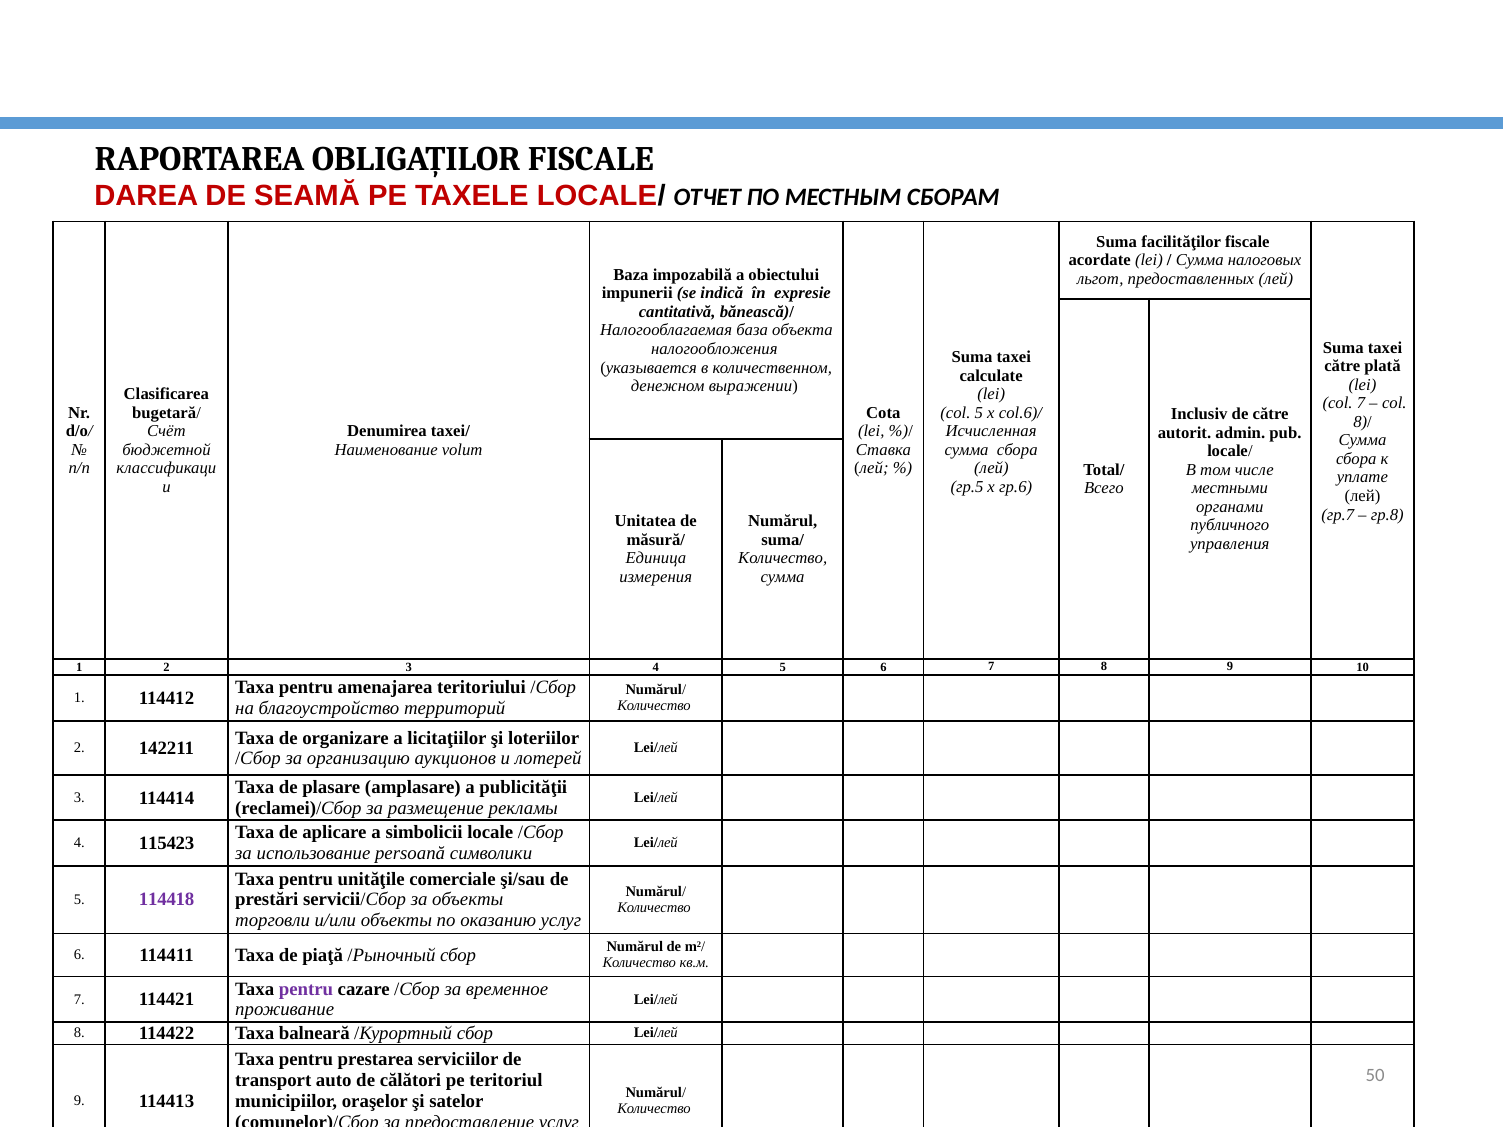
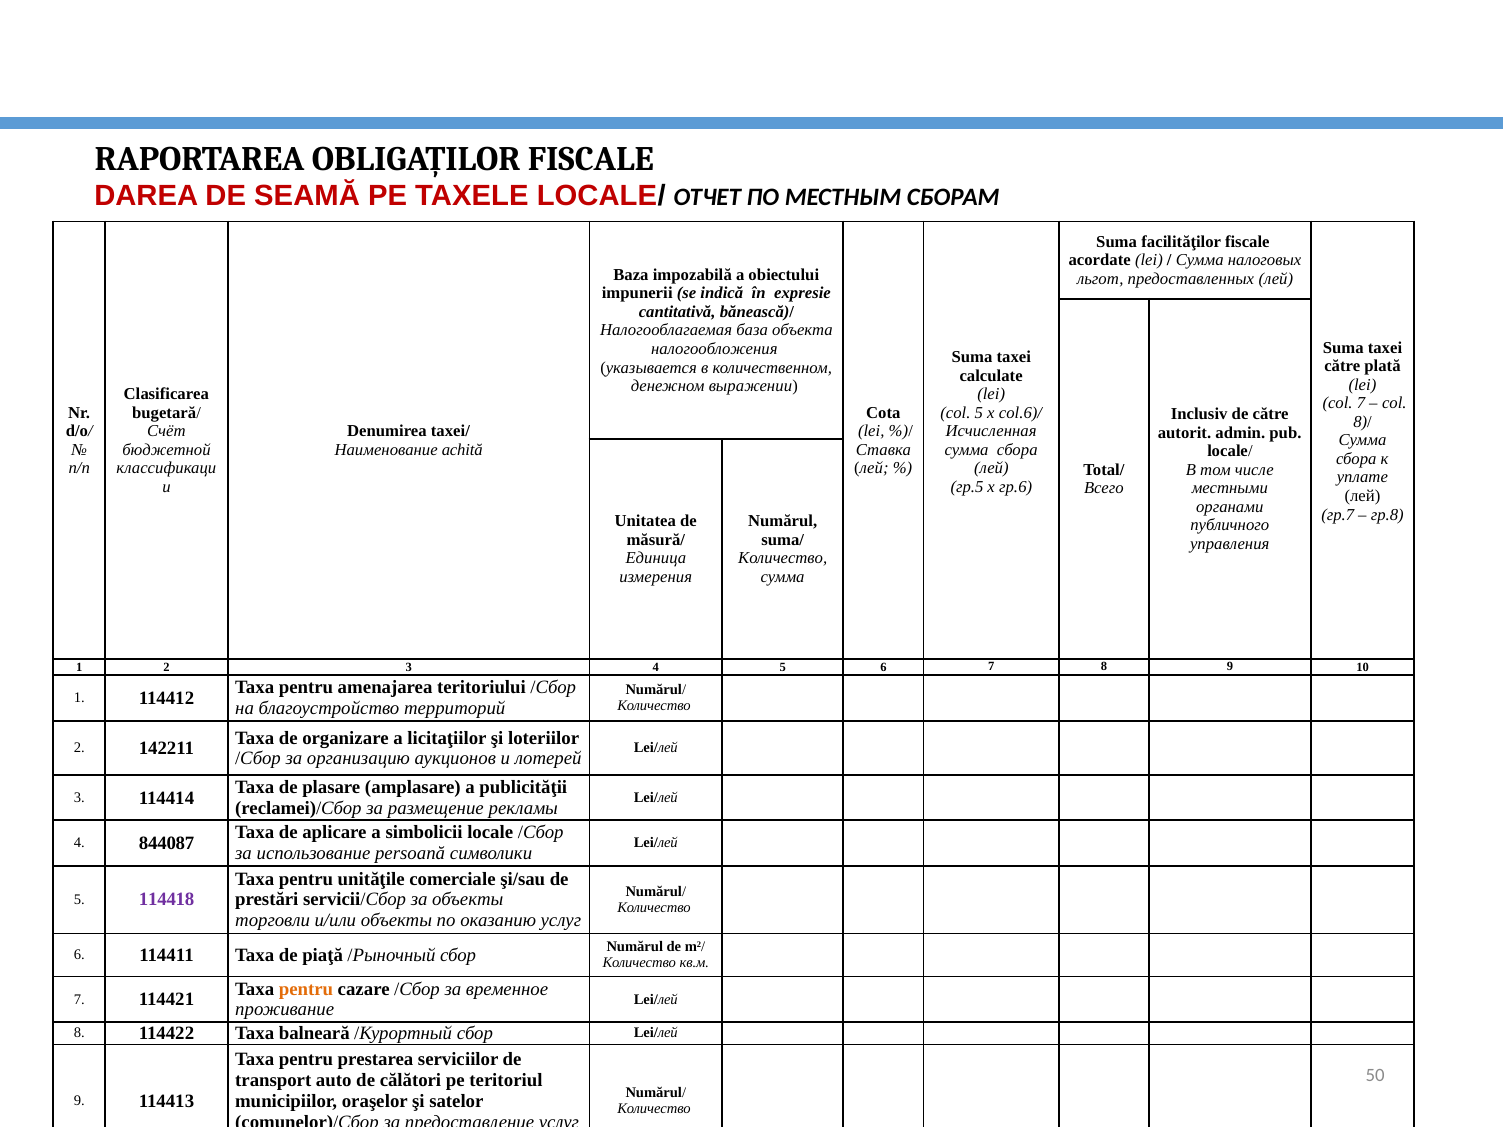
volum: volum -> achită
115423: 115423 -> 844087
pentru at (306, 989) colour: purple -> orange
